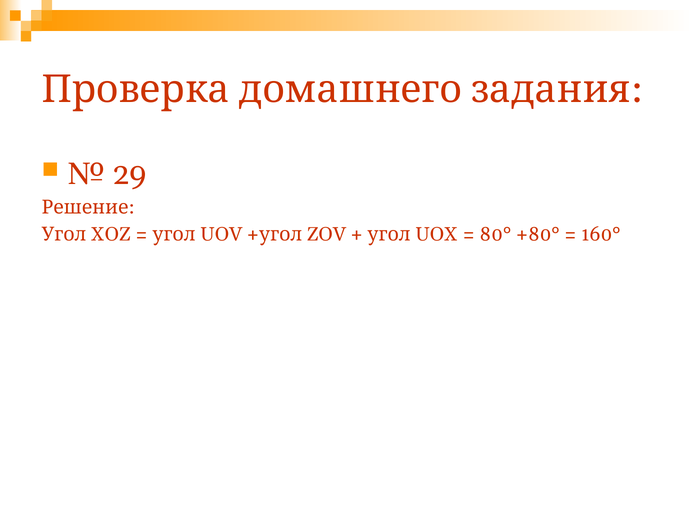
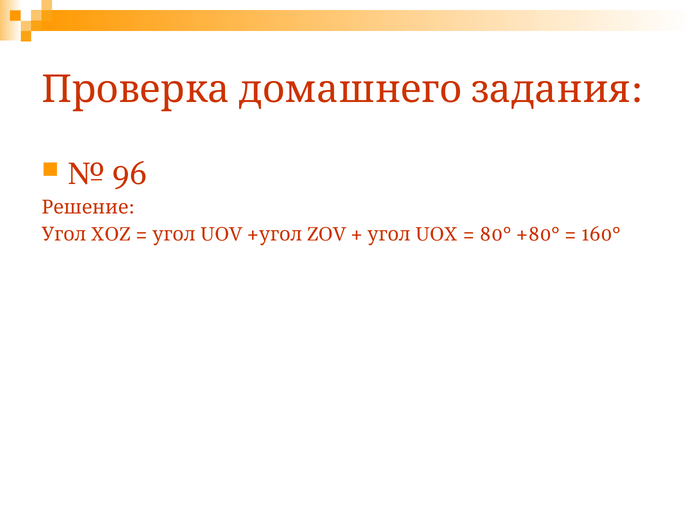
29: 29 -> 96
